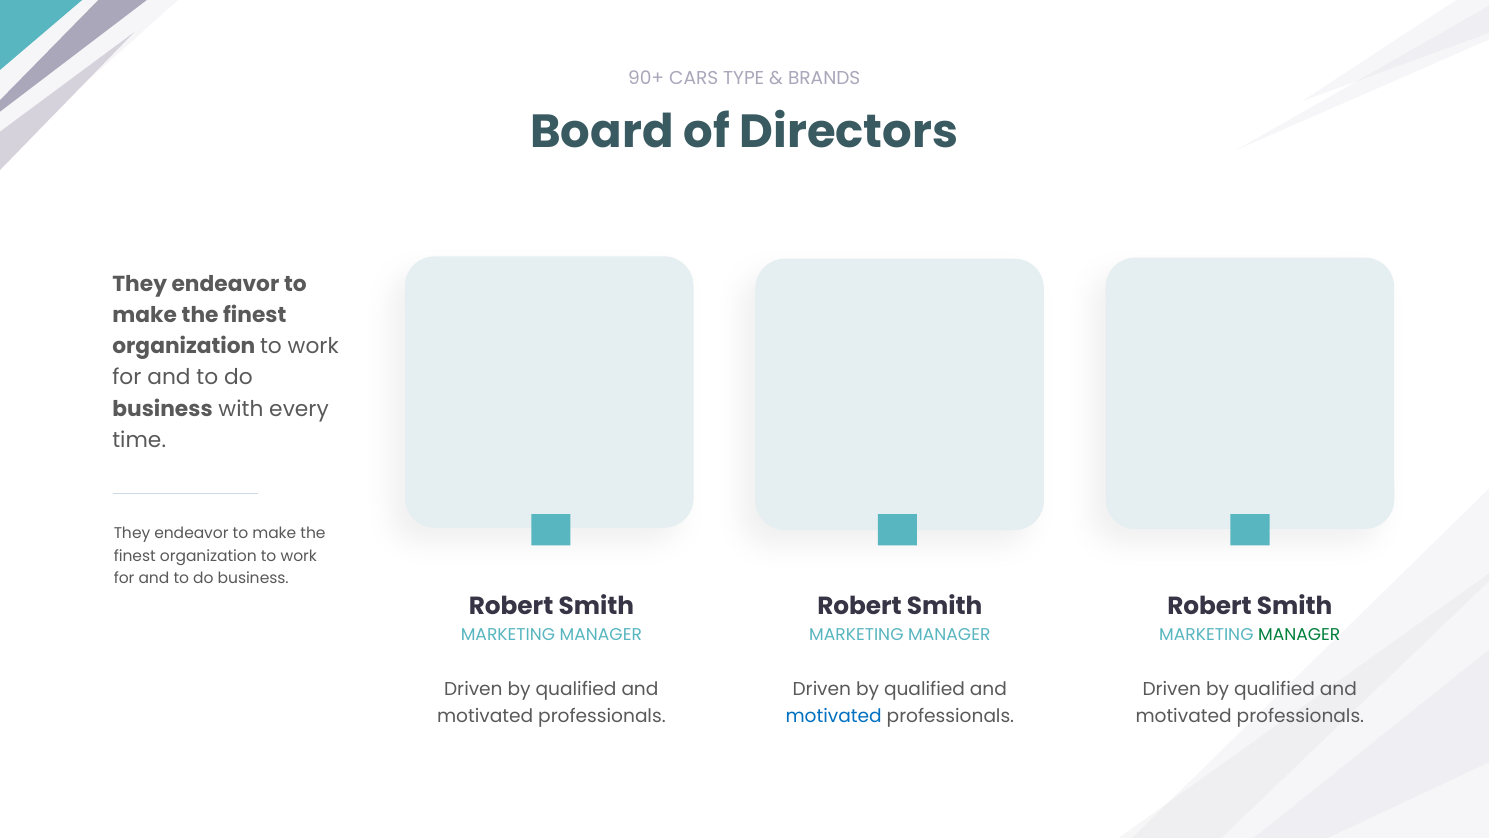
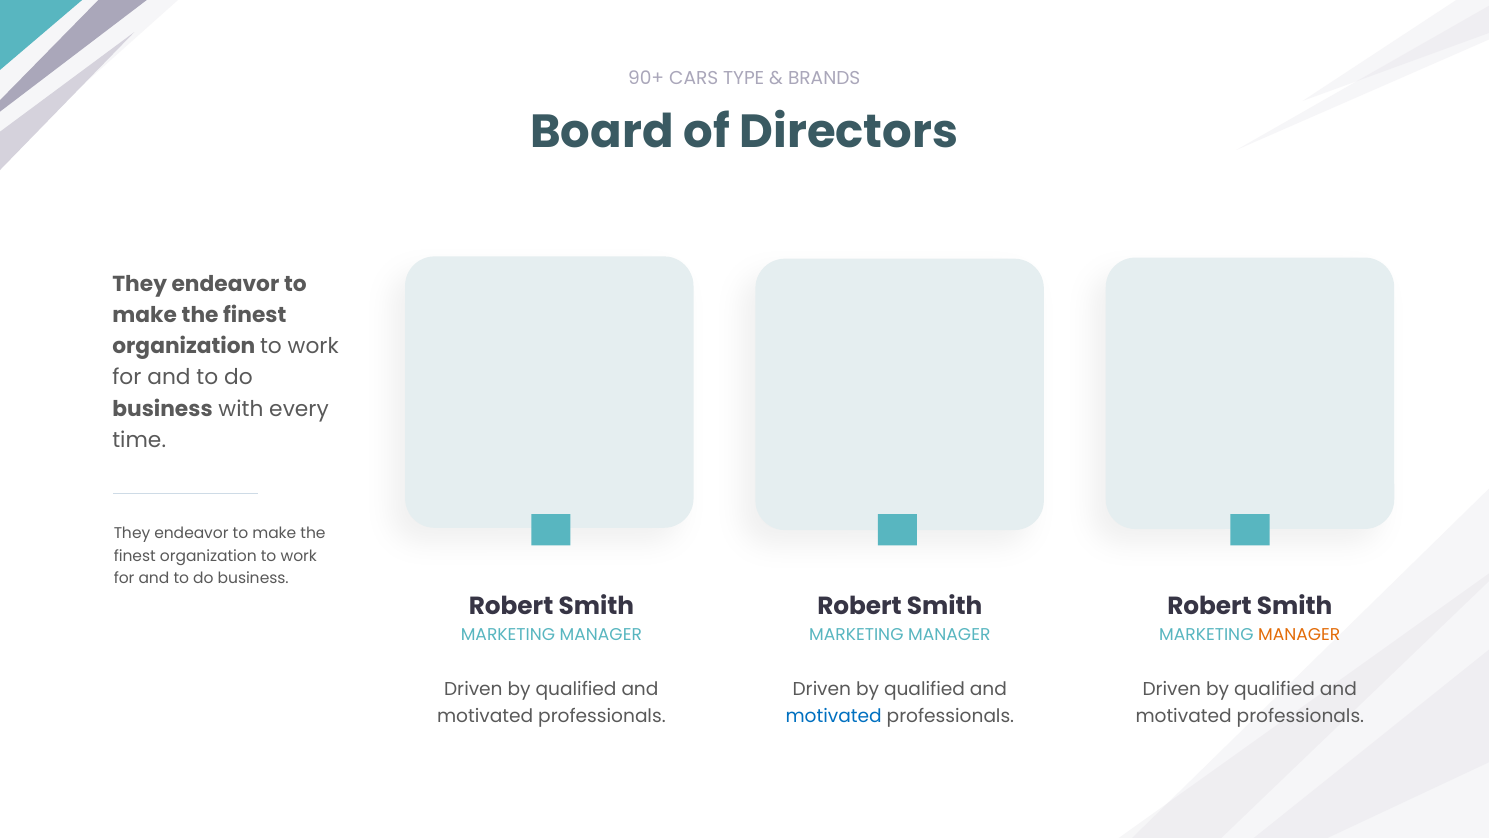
MANAGER at (1299, 634) colour: green -> orange
